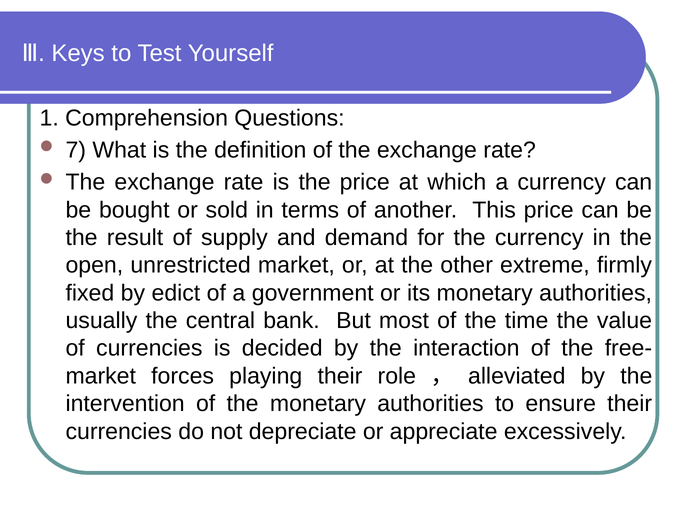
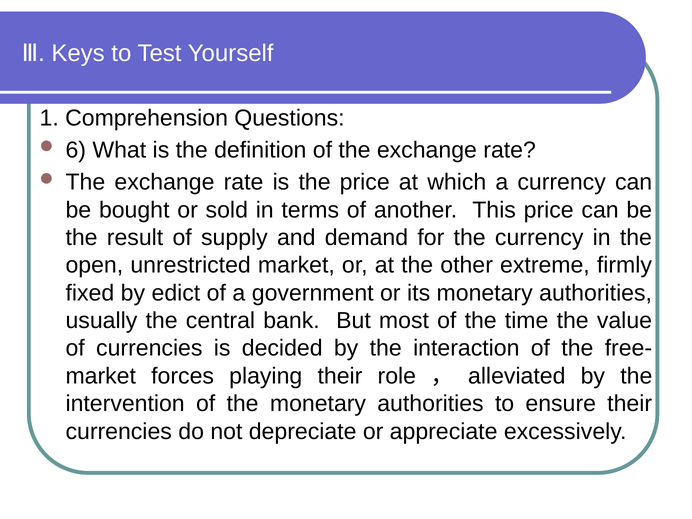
7: 7 -> 6
